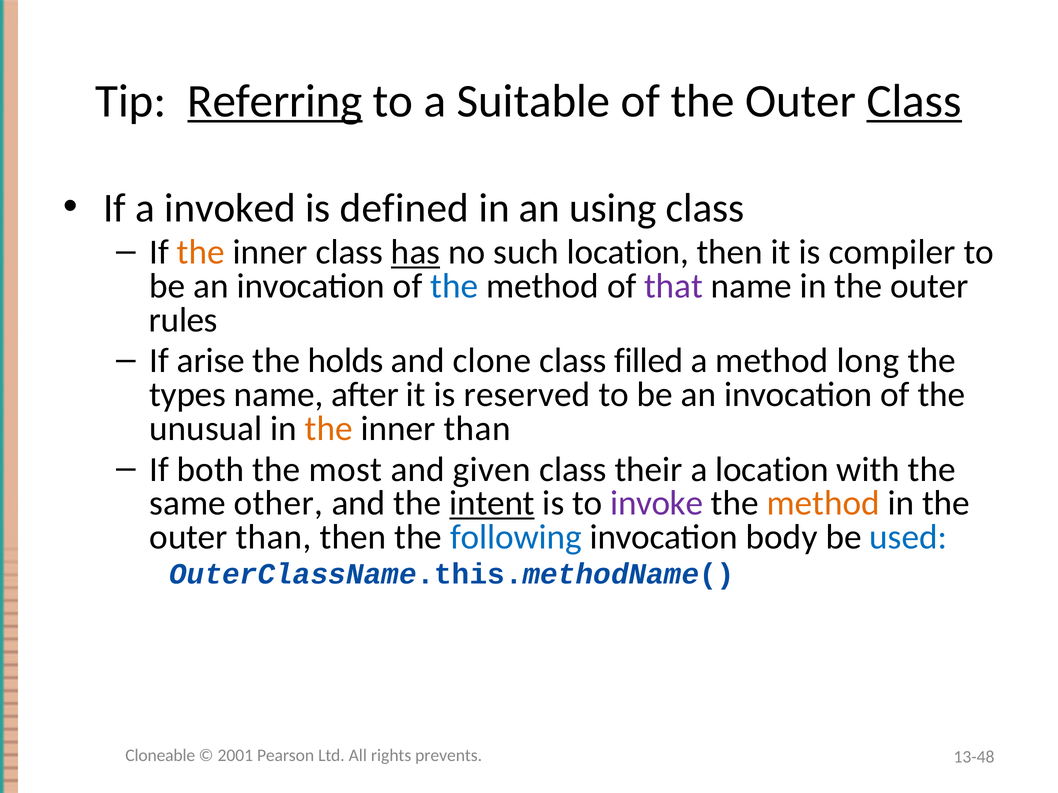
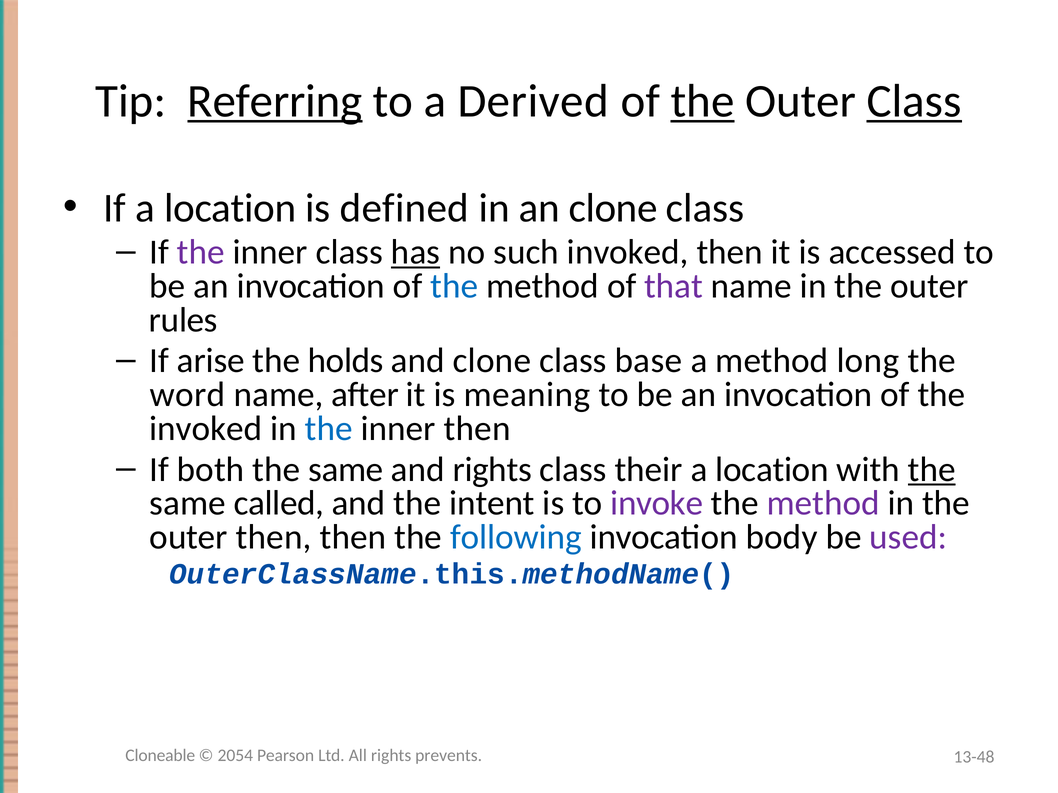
Suitable: Suitable -> Derived
the at (702, 101) underline: none -> present
If a invoked: invoked -> location
an using: using -> clone
the at (201, 252) colour: orange -> purple
such location: location -> invoked
compiler: compiler -> accessed
filled: filled -> base
types: types -> word
reserved: reserved -> meaning
unusual at (206, 429): unusual -> invoked
the at (329, 429) colour: orange -> blue
inner than: than -> then
both the most: most -> same
and given: given -> rights
the at (932, 470) underline: none -> present
other: other -> called
intent underline: present -> none
method at (823, 504) colour: orange -> purple
outer than: than -> then
used colour: blue -> purple
2001: 2001 -> 2054
